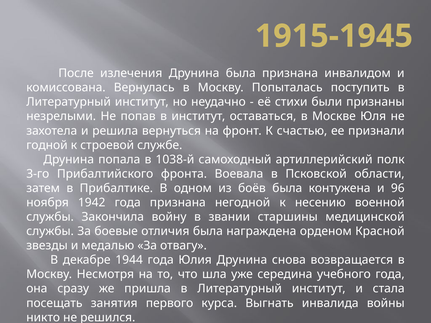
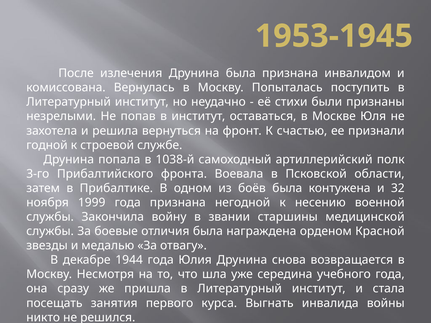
1915-1945: 1915-1945 -> 1953-1945
96: 96 -> 32
1942: 1942 -> 1999
